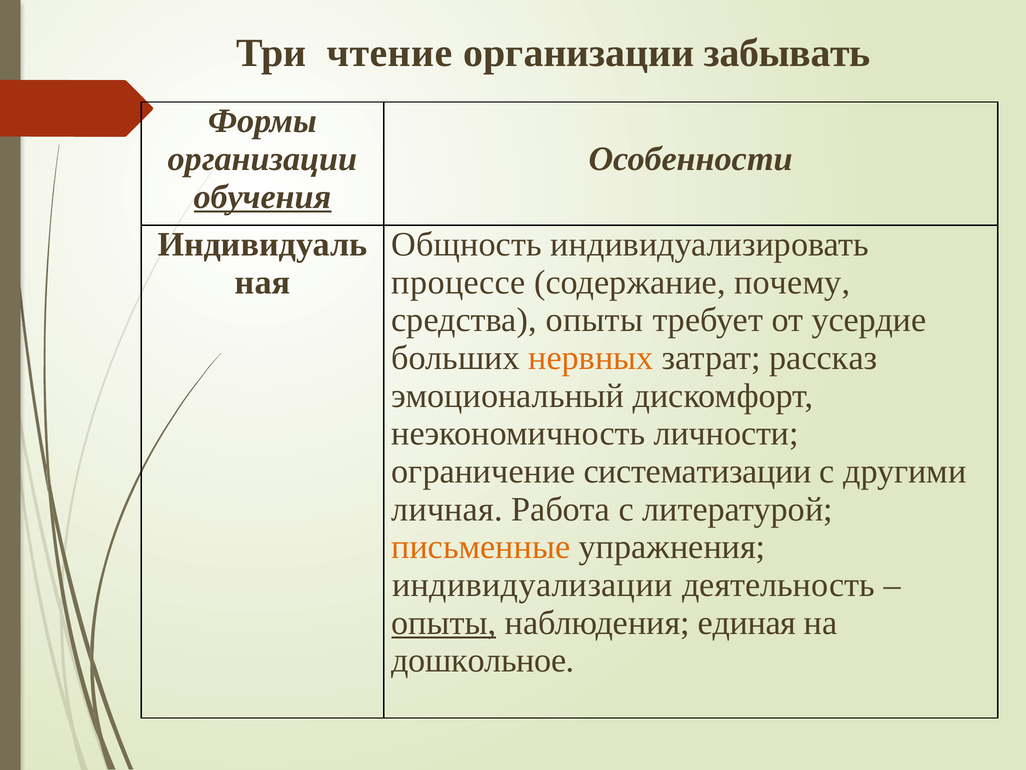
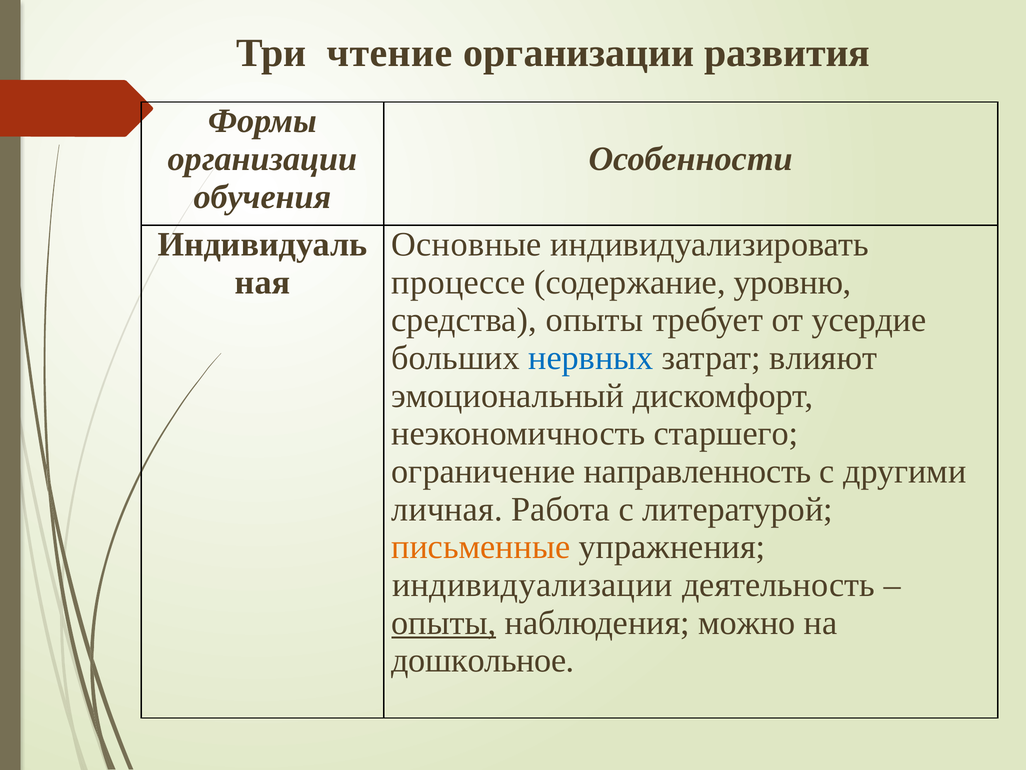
забывать: забывать -> развития
обучения underline: present -> none
Общность: Общность -> Основные
почему: почему -> уровню
нервных colour: orange -> blue
рассказ: рассказ -> влияют
личности: личности -> старшего
систематизации: систематизации -> направленность
единая: единая -> можно
